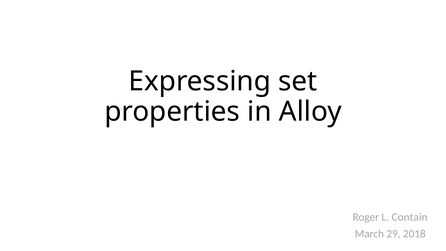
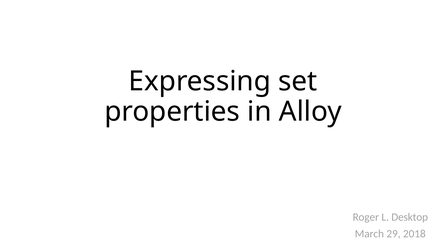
Contain: Contain -> Desktop
